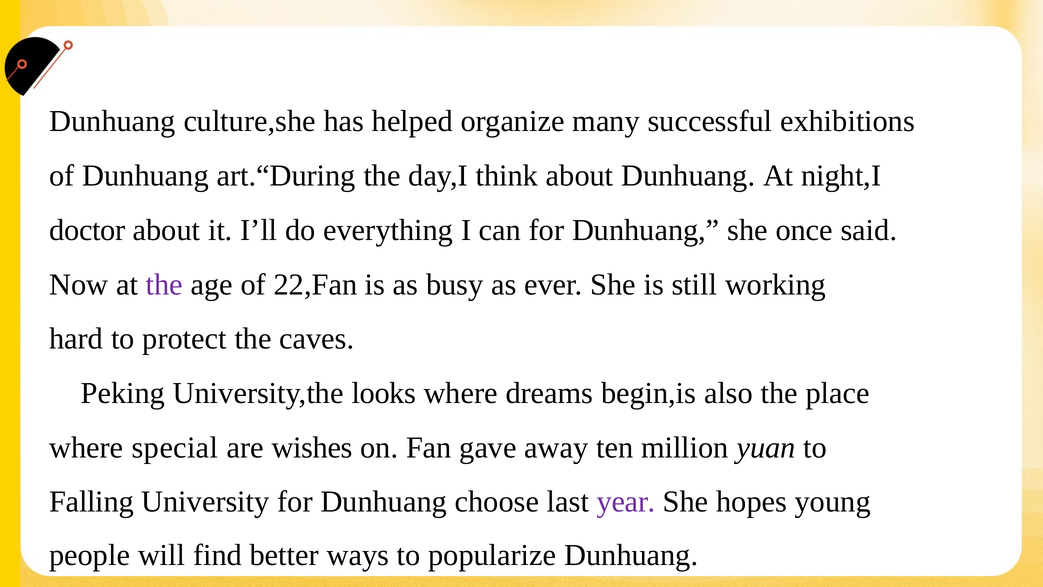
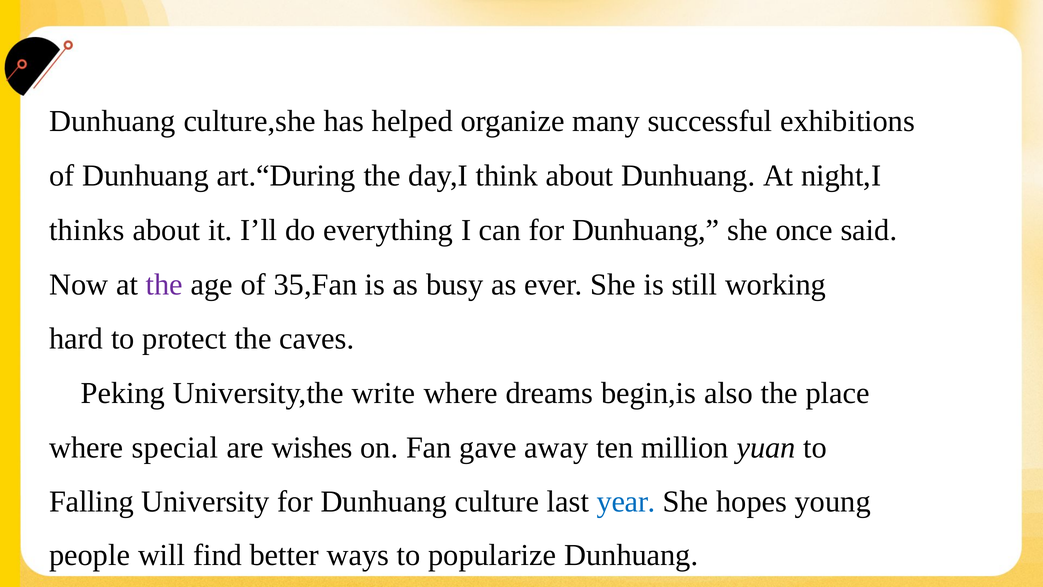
doctor: doctor -> thinks
22,Fan: 22,Fan -> 35,Fan
looks: looks -> write
choose: choose -> culture
year colour: purple -> blue
